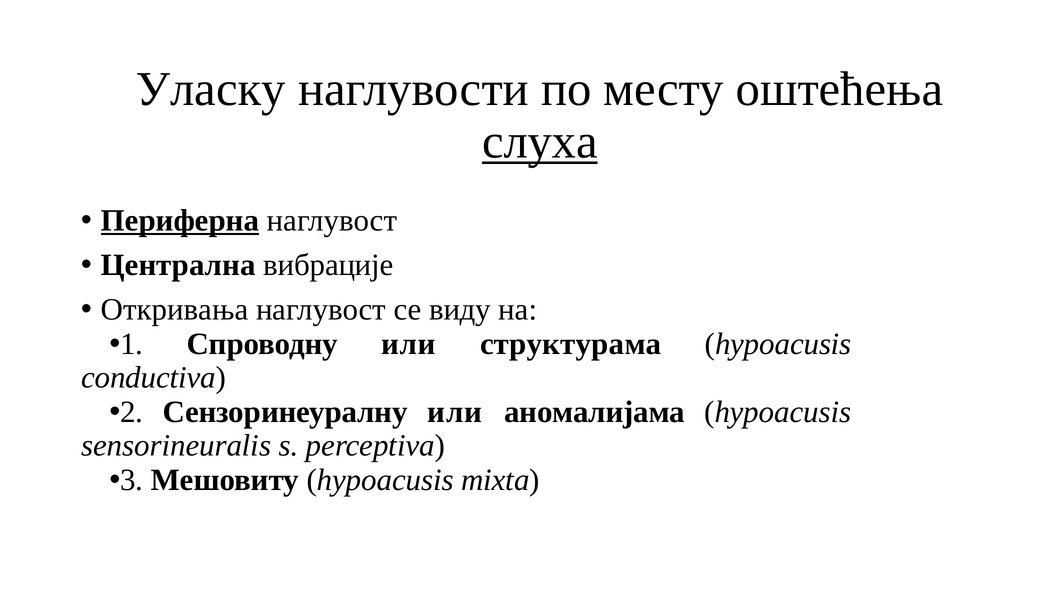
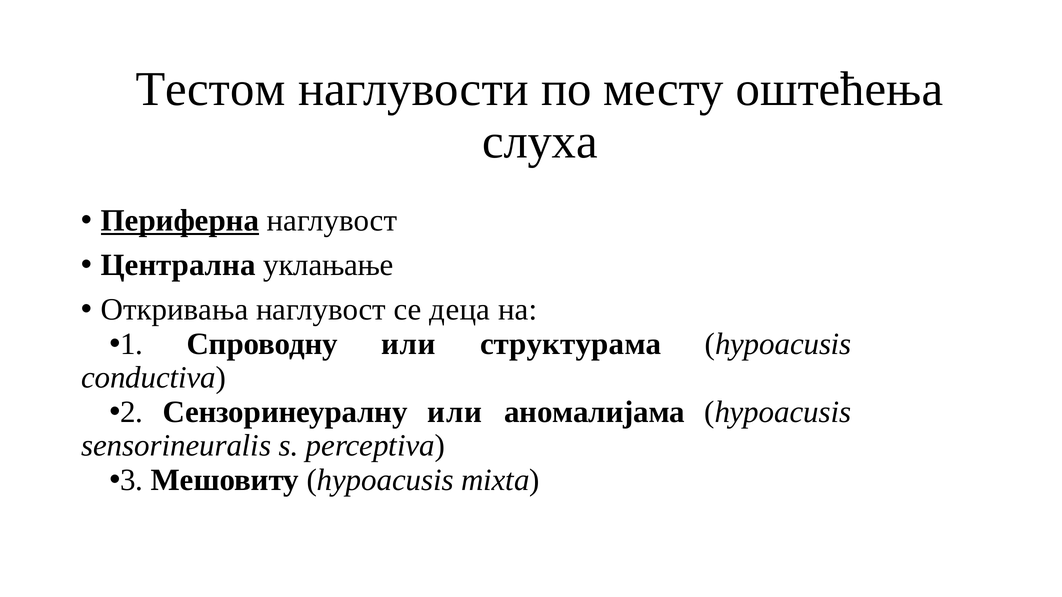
Уласку: Уласку -> Тестом
слуха underline: present -> none
вибрације: вибрације -> уклањање
виду: виду -> деца
